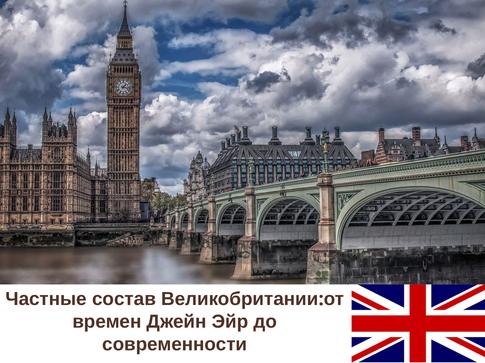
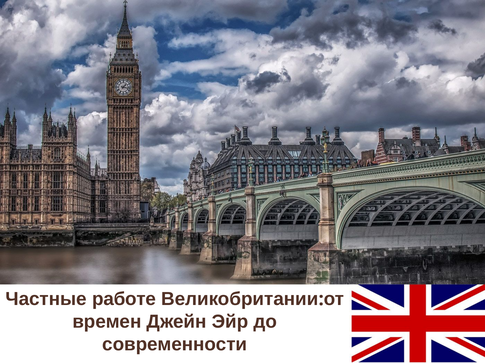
состав: состав -> работе
